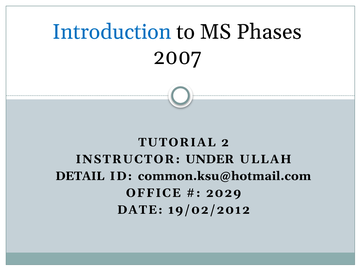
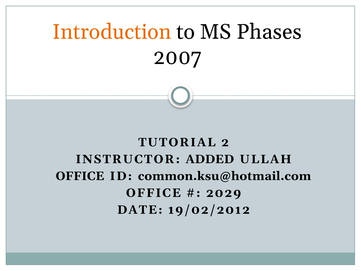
Introduction colour: blue -> orange
UNDER: UNDER -> ADDED
DETAIL at (80, 176): DETAIL -> OFFICE
